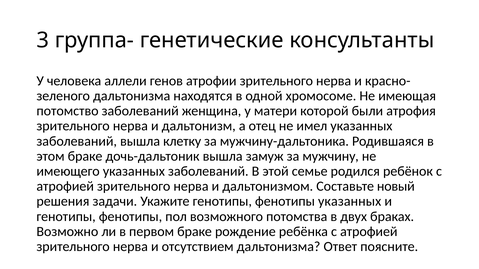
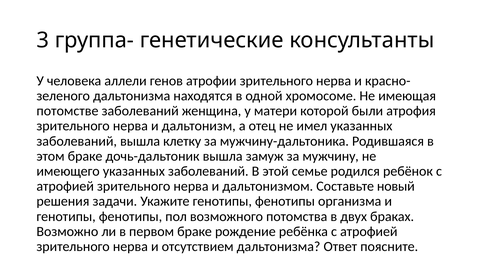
потомство: потомство -> потомстве
фенотипы указанных: указанных -> организма
